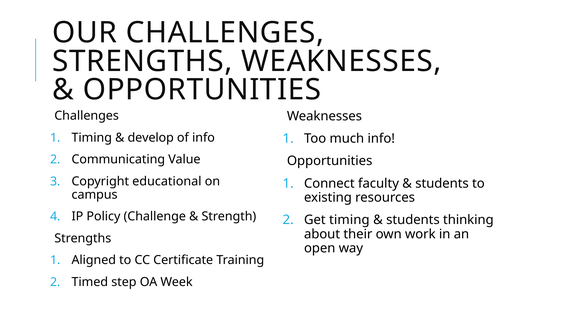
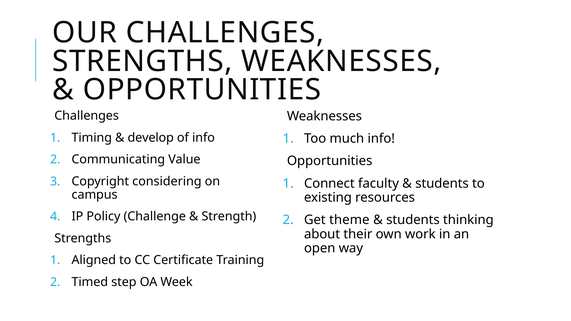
educational: educational -> considering
Get timing: timing -> theme
